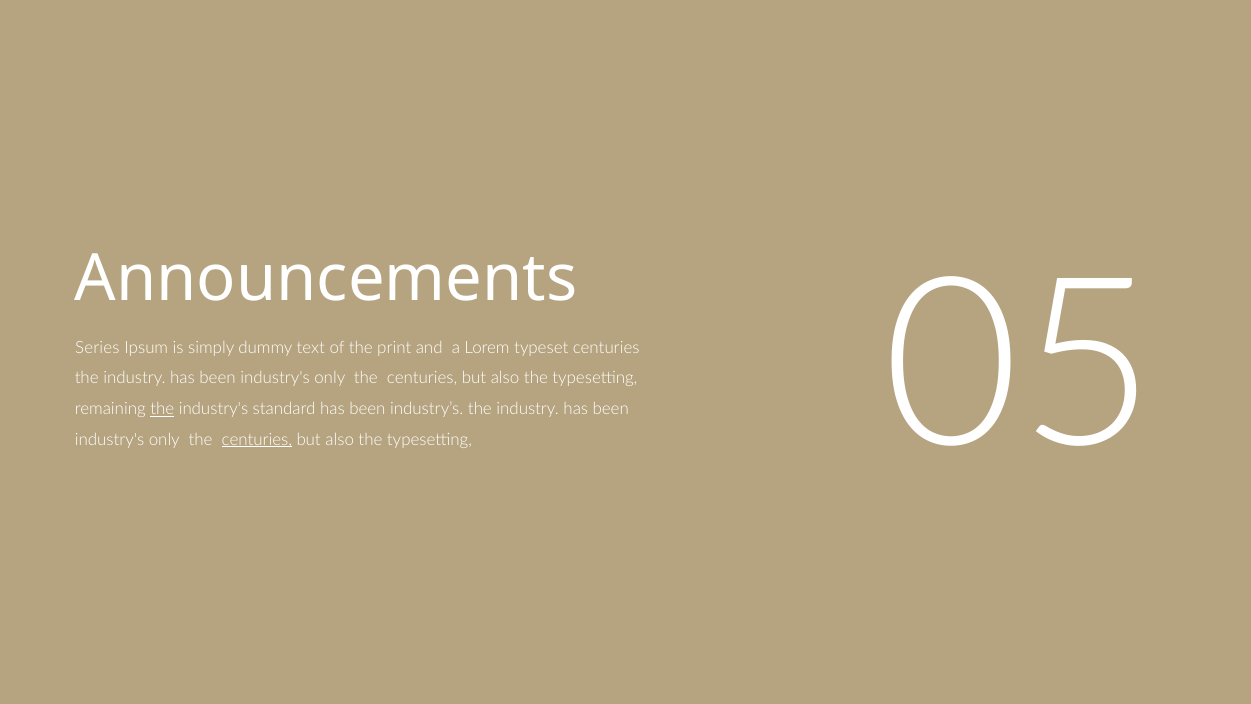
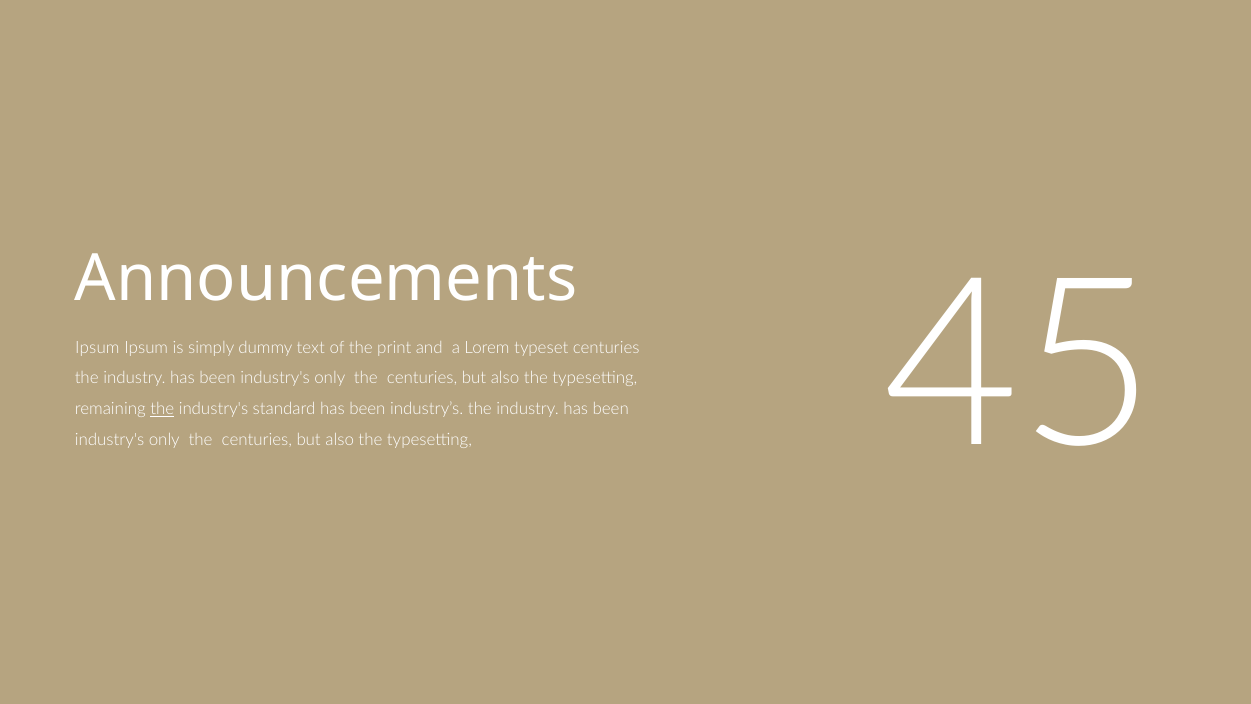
Series at (97, 348): Series -> Ipsum
centuries at (257, 439) underline: present -> none
05: 05 -> 45
